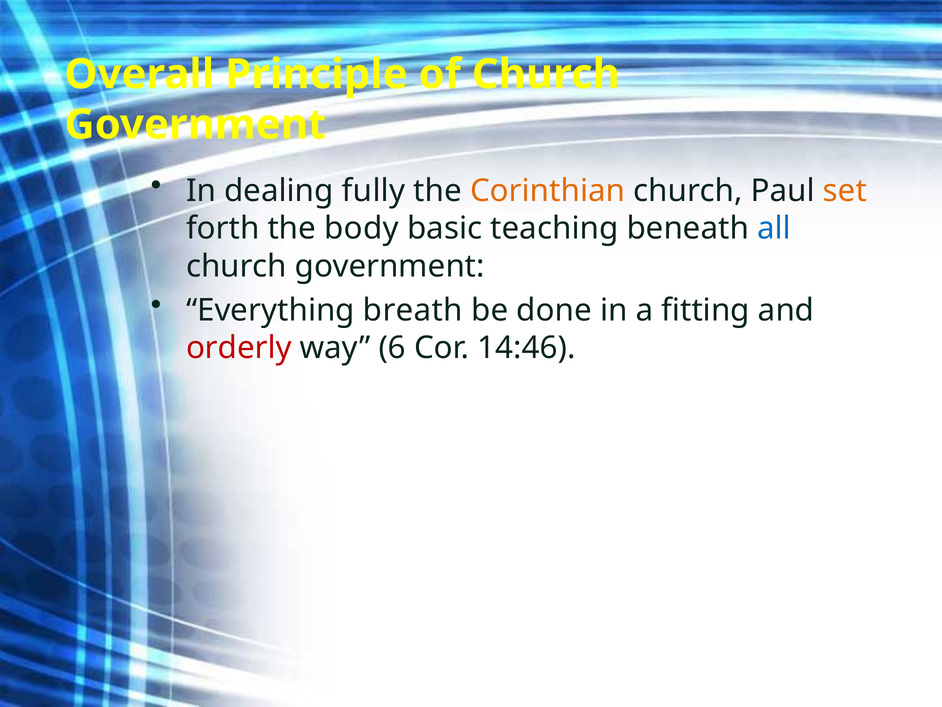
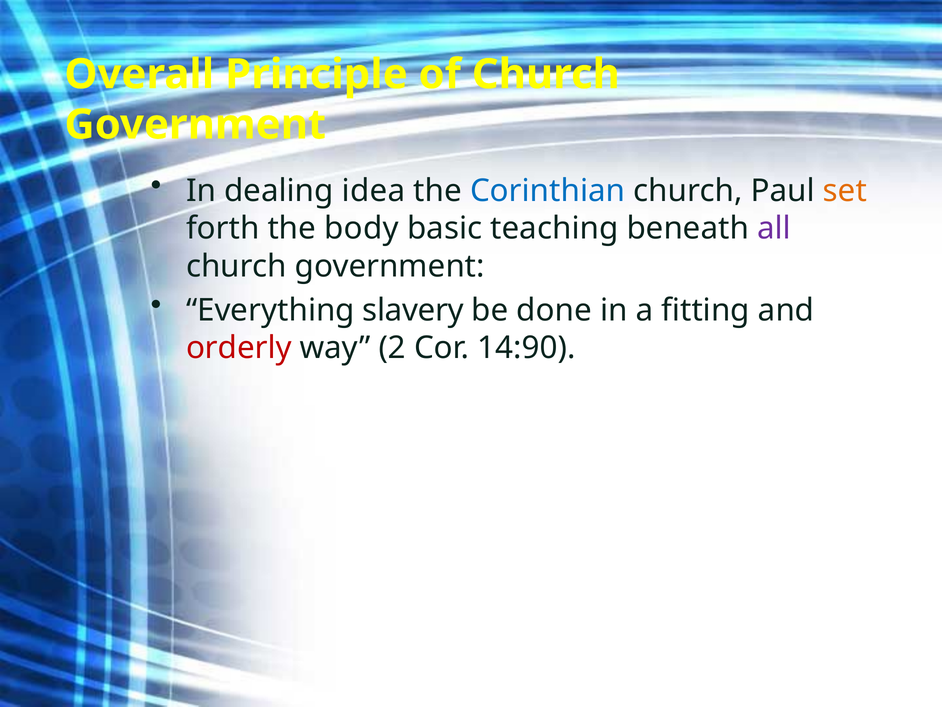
fully: fully -> idea
Corinthian colour: orange -> blue
all colour: blue -> purple
breath: breath -> slavery
6: 6 -> 2
14:46: 14:46 -> 14:90
